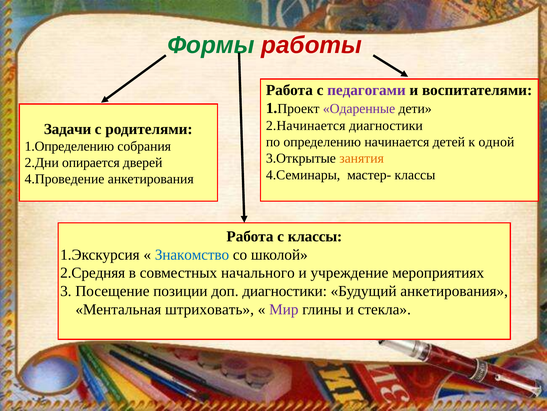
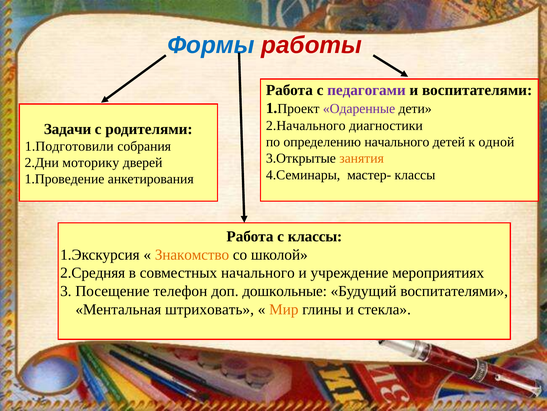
Формы colour: green -> blue
2.Начинается: 2.Начинается -> 2.Начального
определению начинается: начинается -> начального
1.Определению: 1.Определению -> 1.Подготовили
опирается: опирается -> моторику
4.Проведение: 4.Проведение -> 1.Проведение
Знакомство colour: blue -> orange
позиции: позиции -> телефон
доп диагностики: диагностики -> дошкольные
Будущий анкетирования: анкетирования -> воспитателями
Мир colour: purple -> orange
